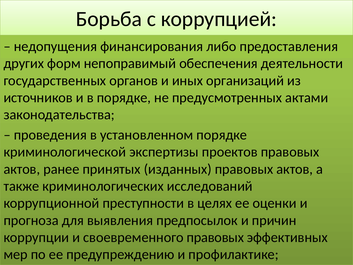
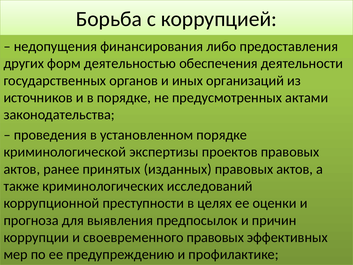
непоправимый: непоправимый -> деятельностью
